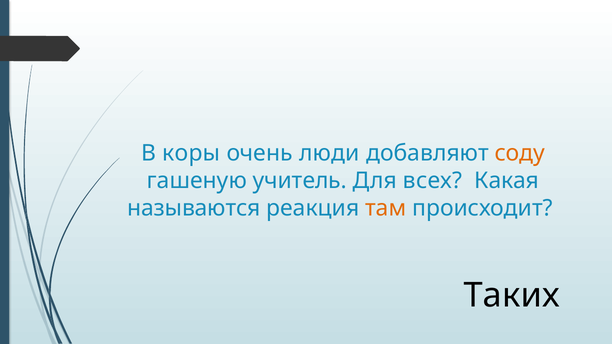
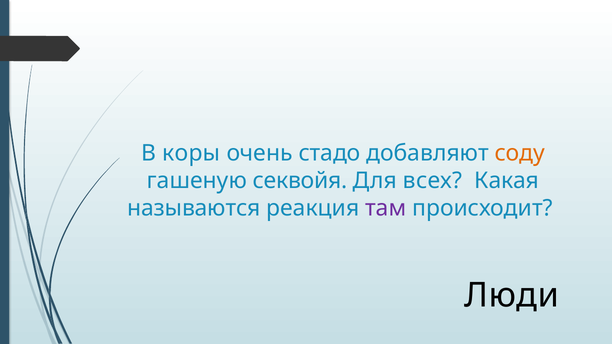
люди: люди -> стадо
учитель: учитель -> секвойя
там colour: orange -> purple
Таких: Таких -> Люди
